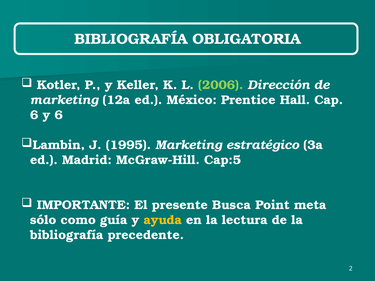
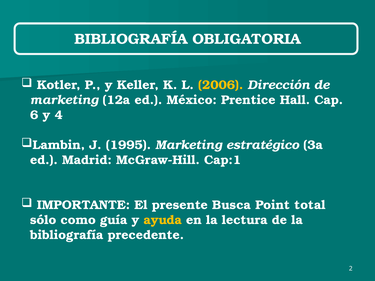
2006 colour: light green -> yellow
y 6: 6 -> 4
Cap:5: Cap:5 -> Cap:1
meta: meta -> total
